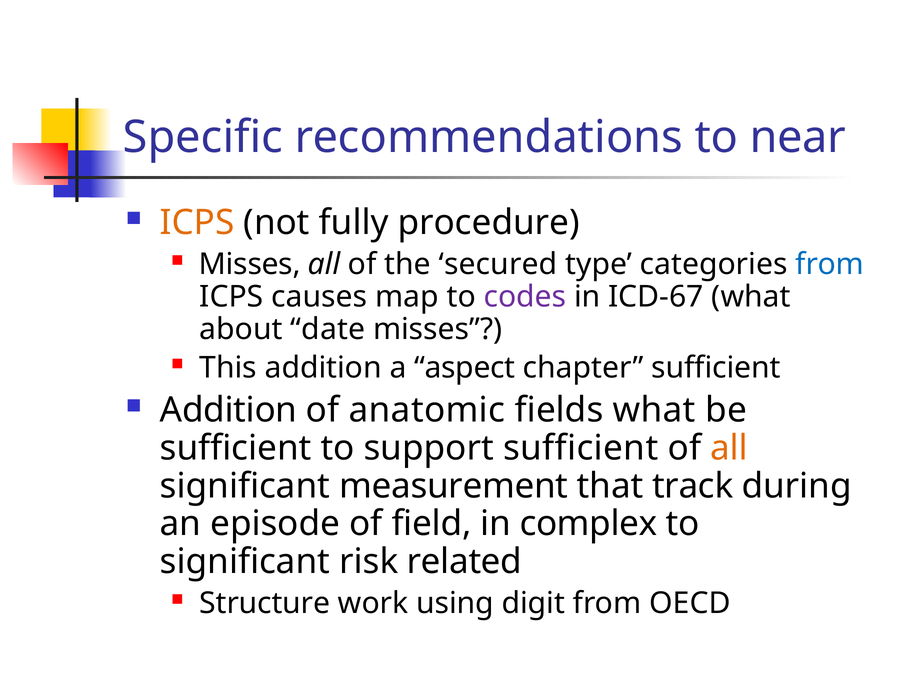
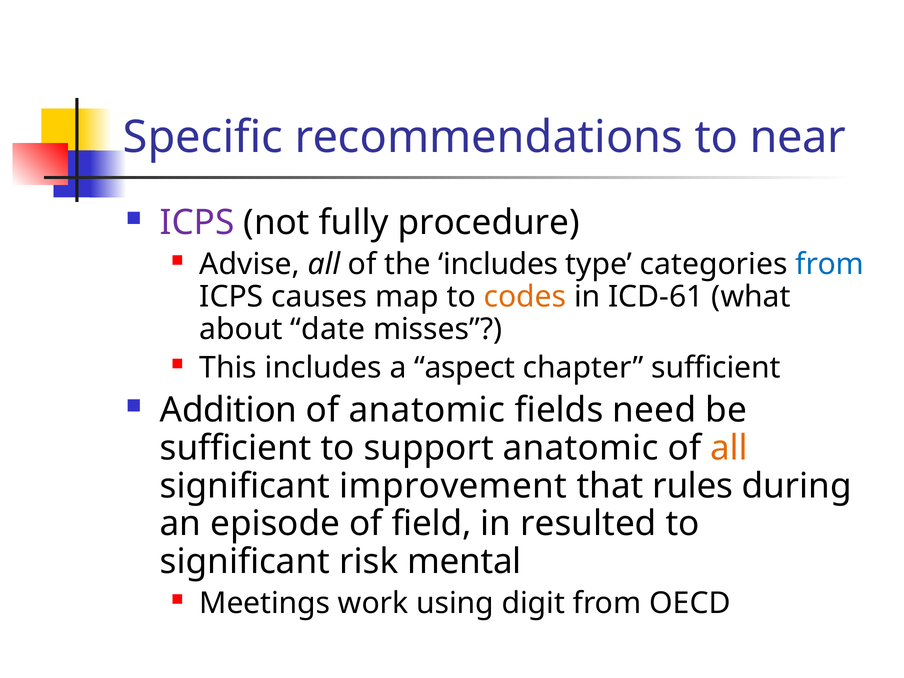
ICPS at (197, 223) colour: orange -> purple
Misses at (250, 264): Misses -> Advise
the secured: secured -> includes
codes colour: purple -> orange
ICD-67: ICD-67 -> ICD-61
This addition: addition -> includes
fields what: what -> need
support sufficient: sufficient -> anatomic
measurement: measurement -> improvement
track: track -> rules
complex: complex -> resulted
related: related -> mental
Structure: Structure -> Meetings
